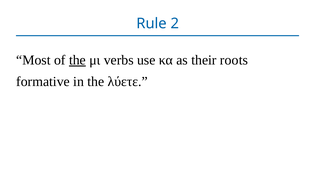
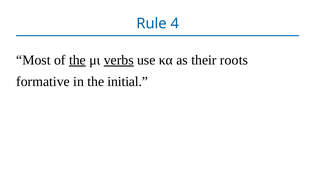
2: 2 -> 4
verbs underline: none -> present
λύετε: λύετε -> initial
